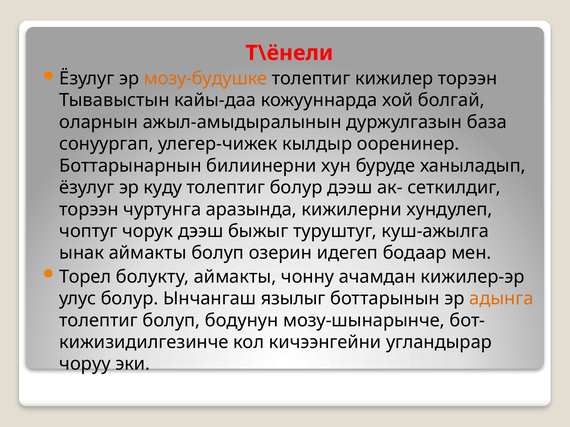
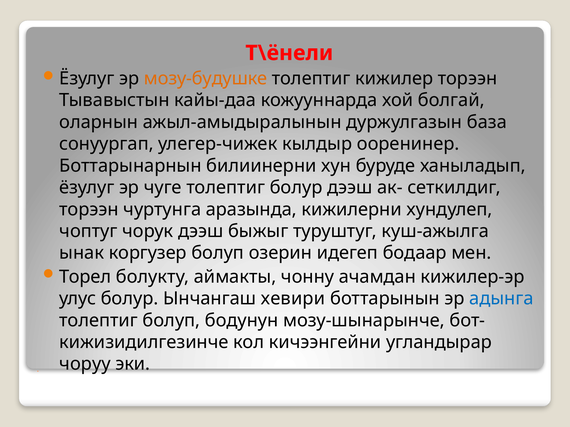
куду: куду -> чуге
ынак аймакты: аймакты -> коргузер
язылыг: язылыг -> хевири
адынга colour: orange -> blue
